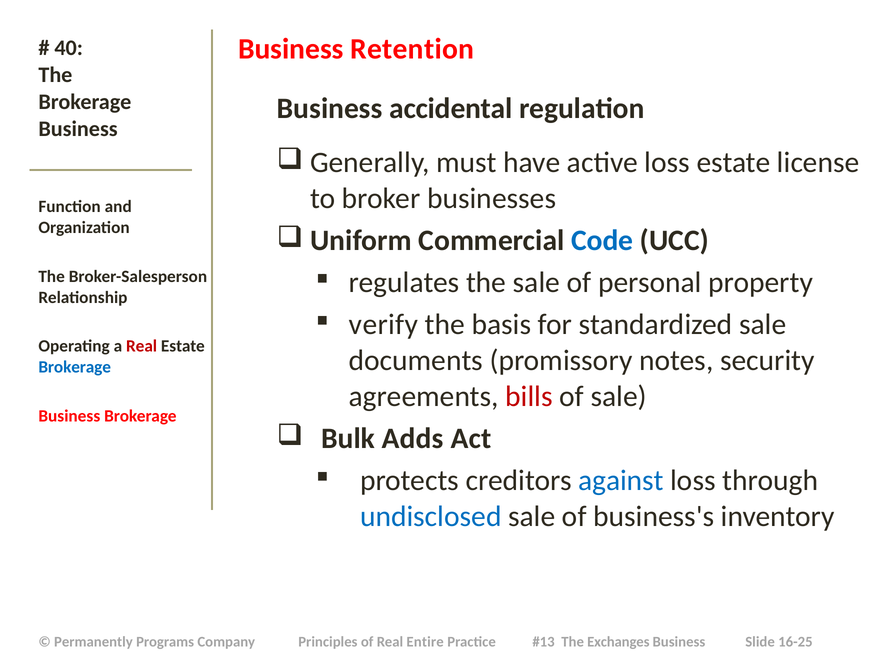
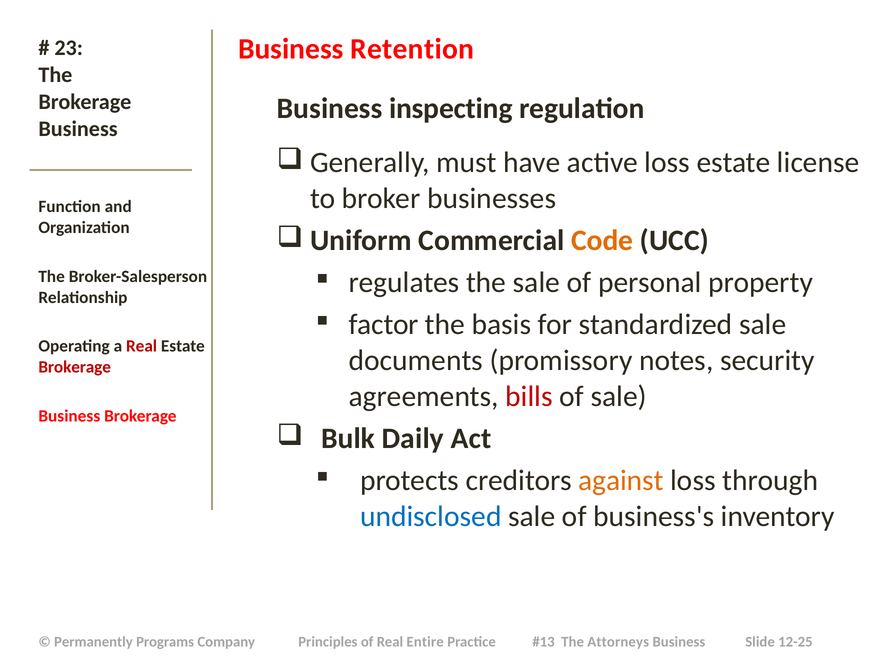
40: 40 -> 23
accidental: accidental -> inspecting
Code colour: blue -> orange
verify: verify -> factor
Brokerage at (75, 367) colour: blue -> red
Adds: Adds -> Daily
against colour: blue -> orange
Exchanges: Exchanges -> Attorneys
16-25: 16-25 -> 12-25
